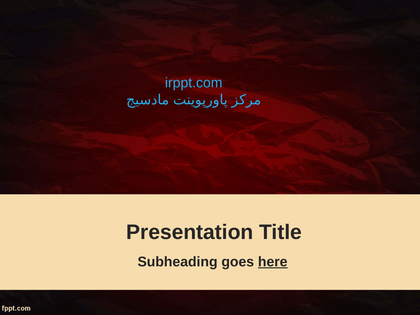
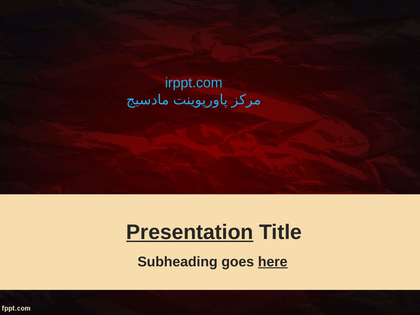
Presentation underline: none -> present
